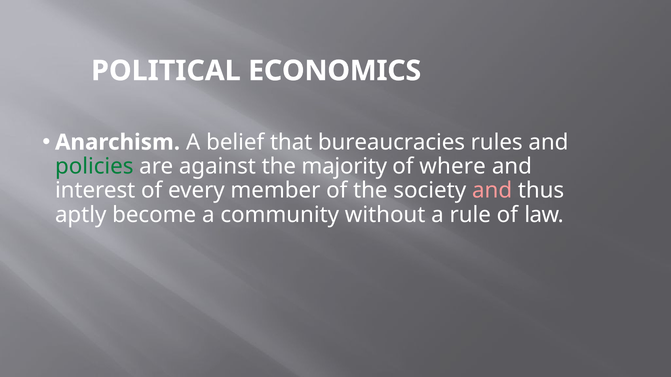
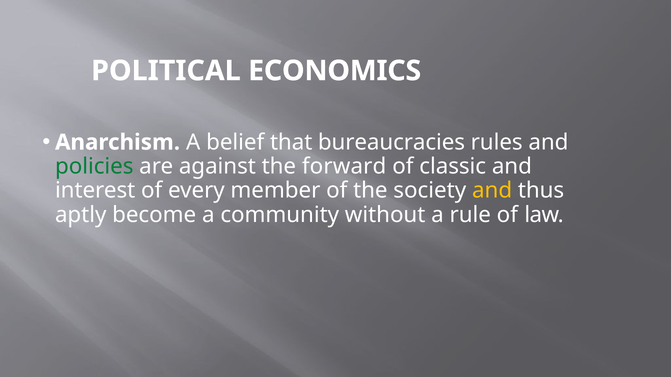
majority: majority -> forward
where: where -> classic
and at (492, 191) colour: pink -> yellow
